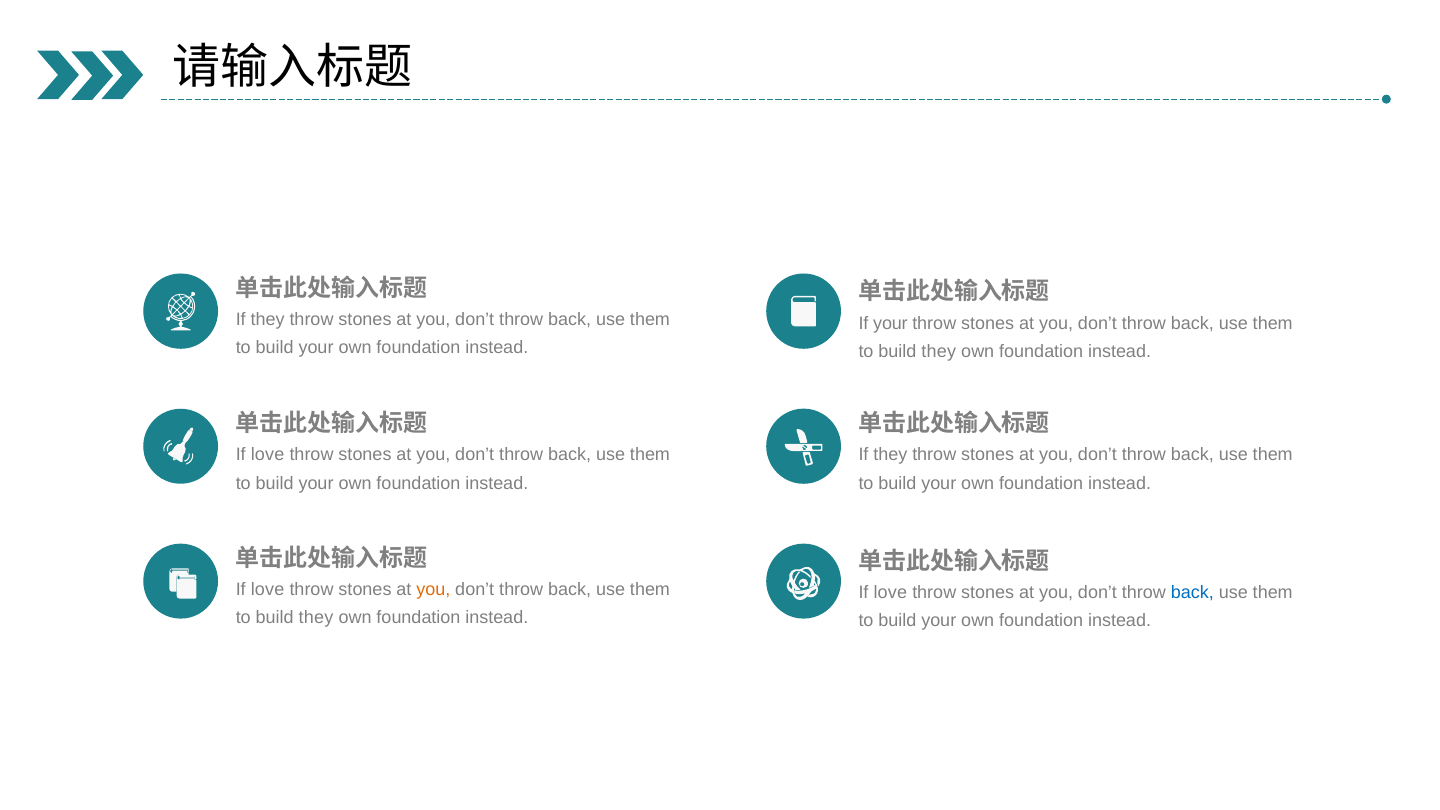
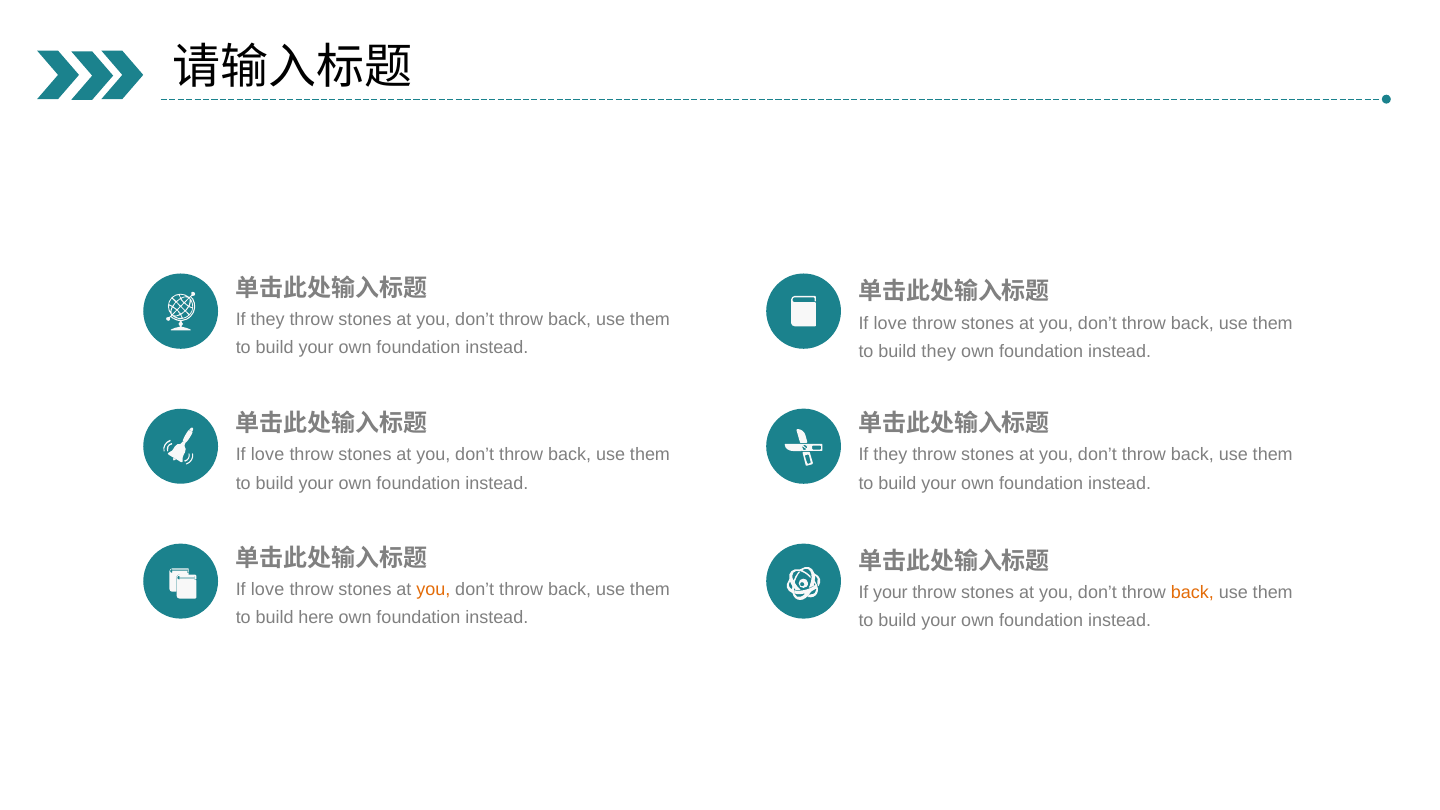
your at (890, 323): your -> love
love at (890, 593): love -> your
back at (1192, 593) colour: blue -> orange
they at (316, 618): they -> here
